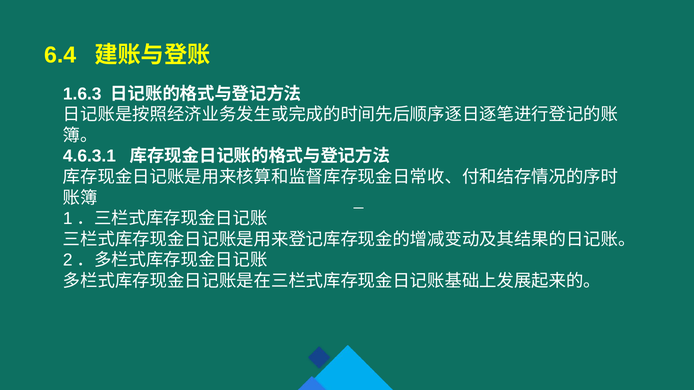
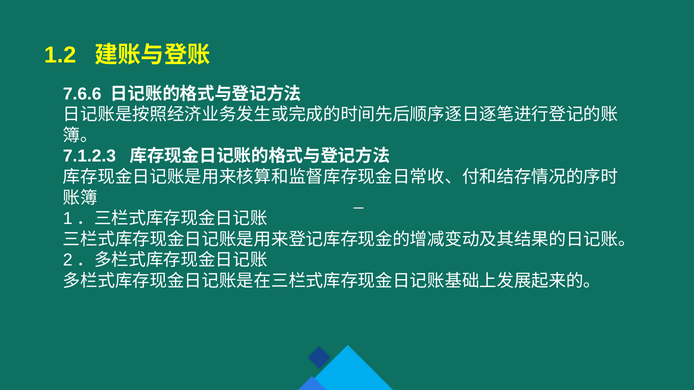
6.4: 6.4 -> 1.2
1.6.3: 1.6.3 -> 7.6.6
4.6.3.1: 4.6.3.1 -> 7.1.2.3
